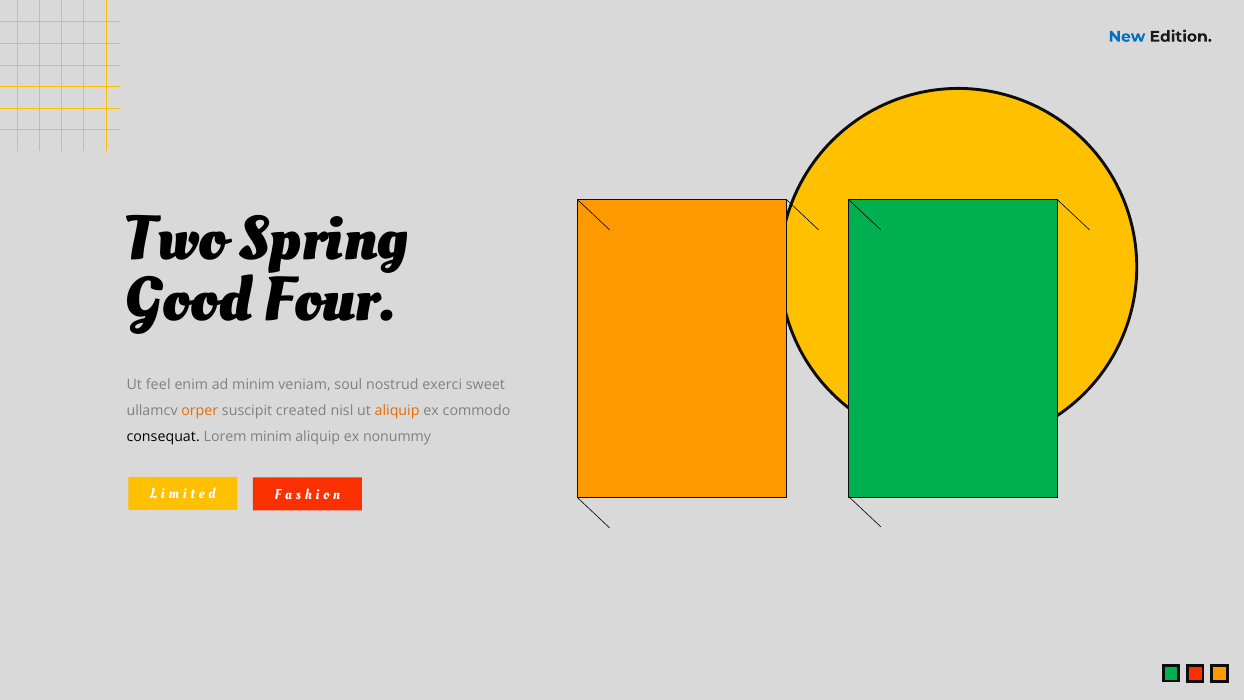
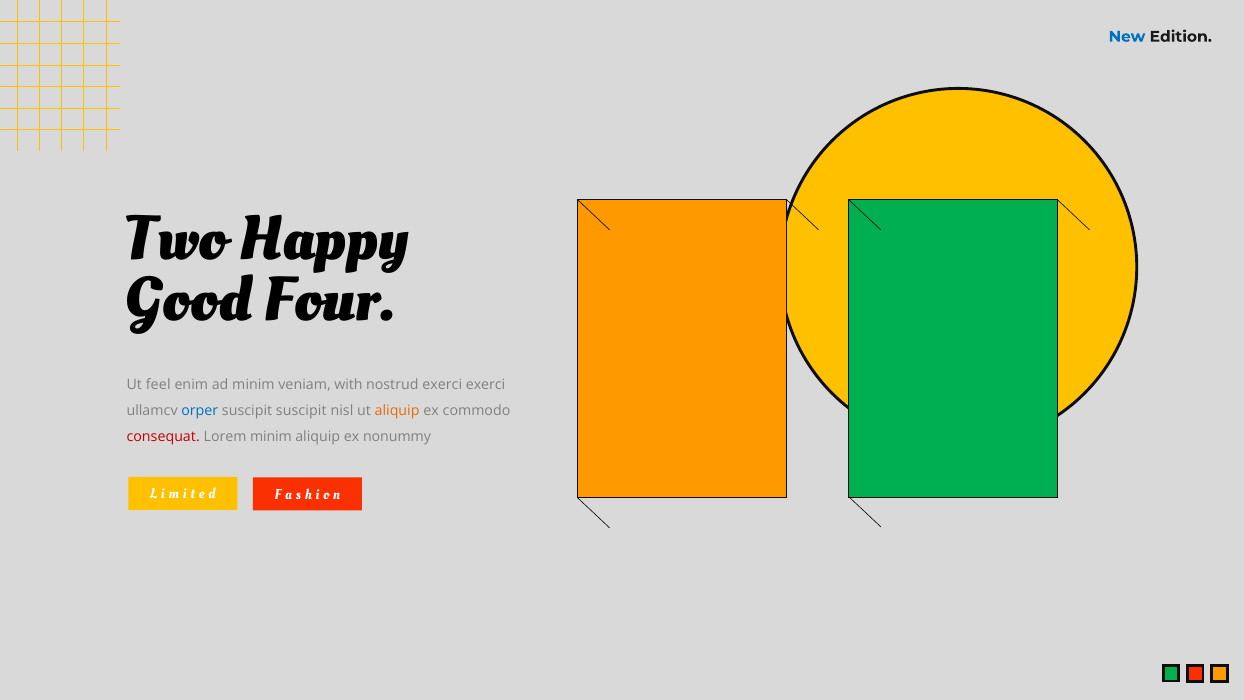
Spring: Spring -> Happy
soul: soul -> with
exerci sweet: sweet -> exerci
orper colour: orange -> blue
suscipit created: created -> suscipit
consequat colour: black -> red
